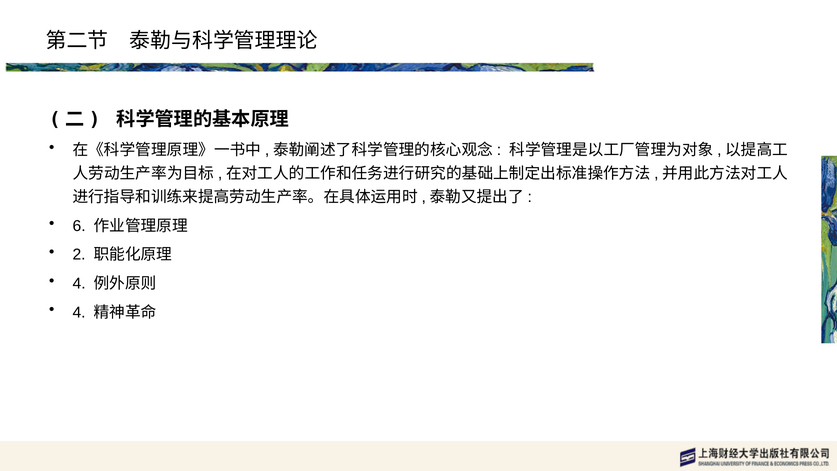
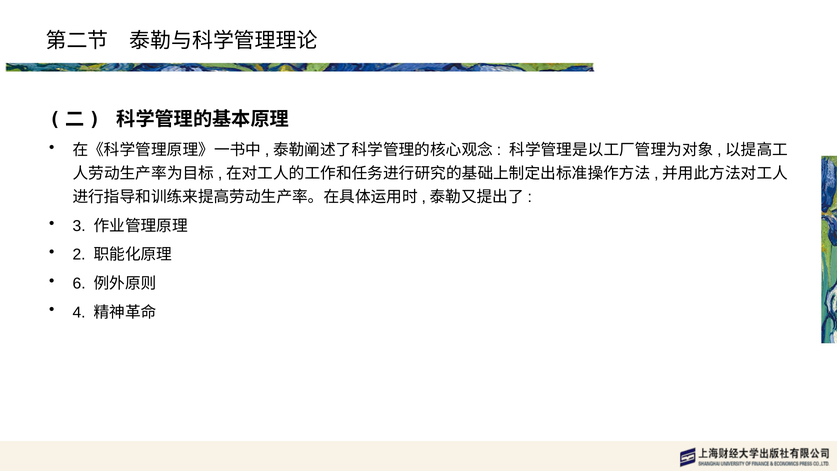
6: 6 -> 3
4 at (79, 283): 4 -> 6
